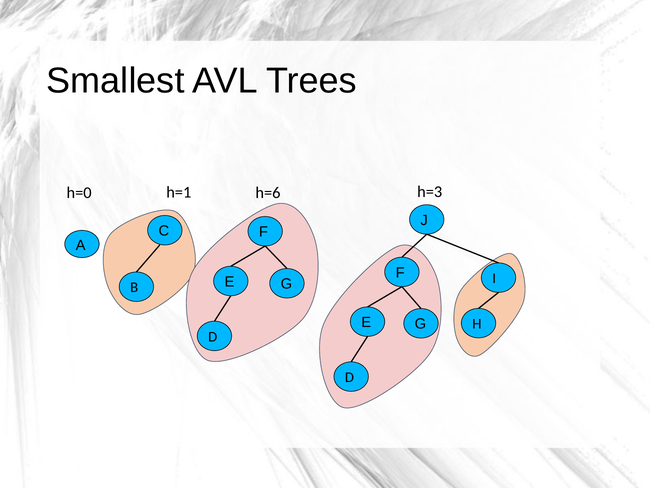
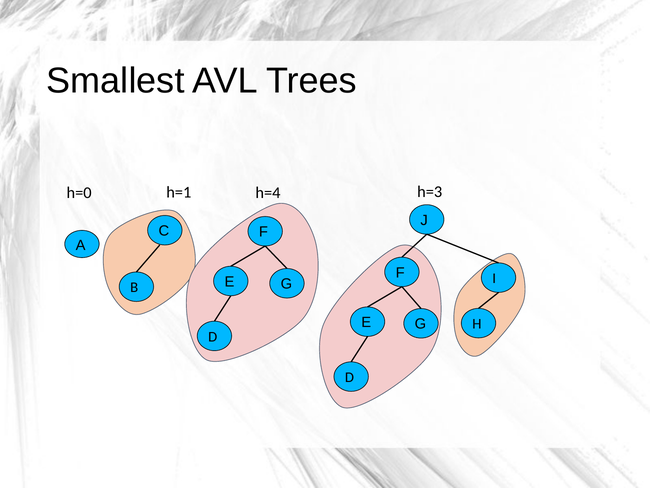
h=6: h=6 -> h=4
